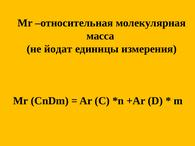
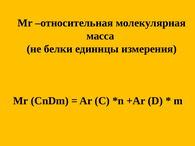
йодат: йодат -> белки
